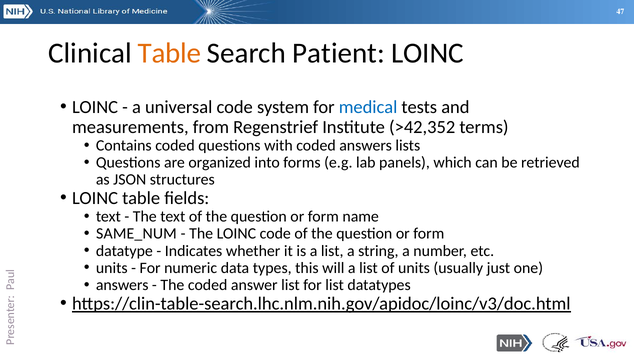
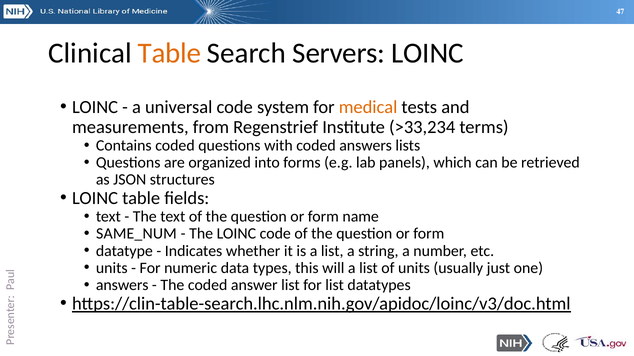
Patient: Patient -> Servers
medical colour: blue -> orange
>42,352: >42,352 -> >33,234
